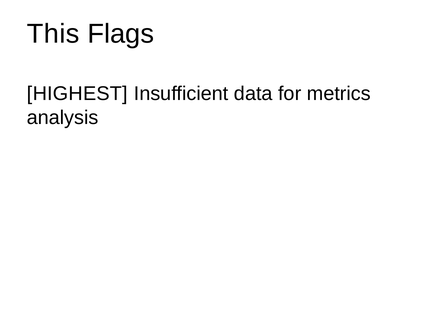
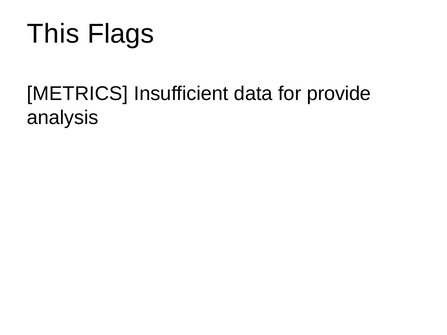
HIGHEST: HIGHEST -> METRICS
metrics: metrics -> provide
